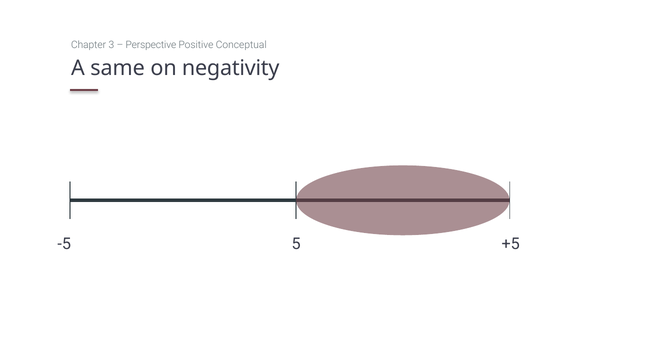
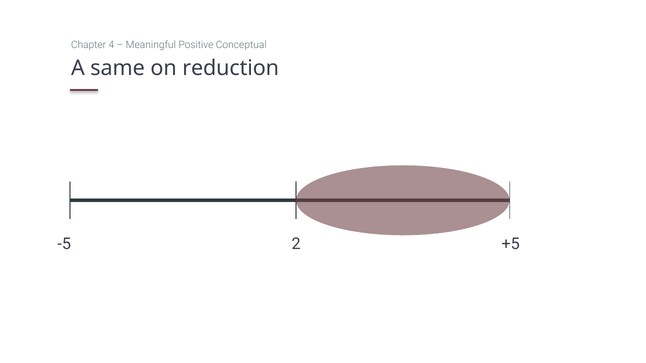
3: 3 -> 4
Perspective: Perspective -> Meaningful
negativity: negativity -> reduction
5: 5 -> 2
